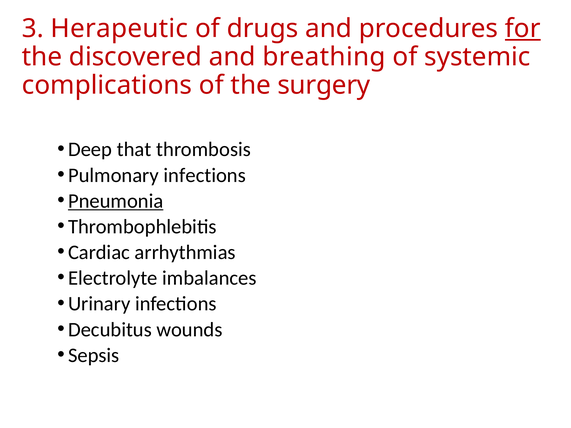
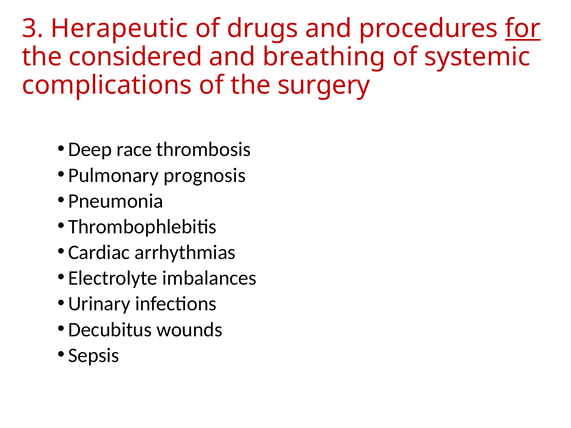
discovered: discovered -> considered
that: that -> race
Pulmonary infections: infections -> prognosis
Pneumonia underline: present -> none
